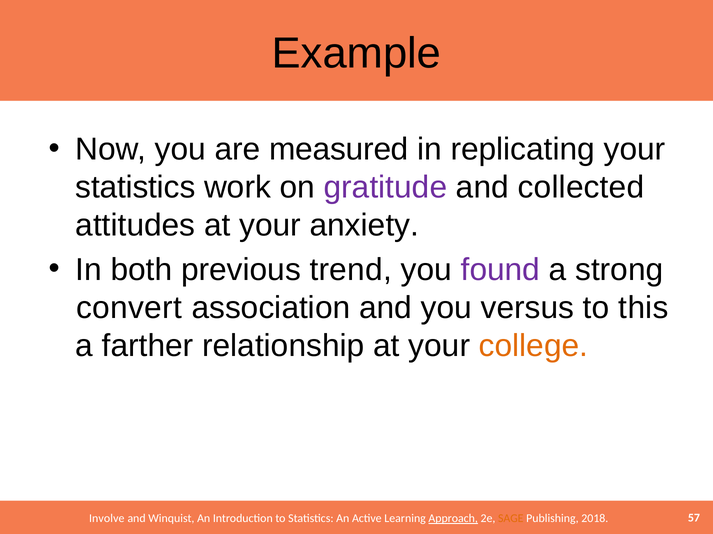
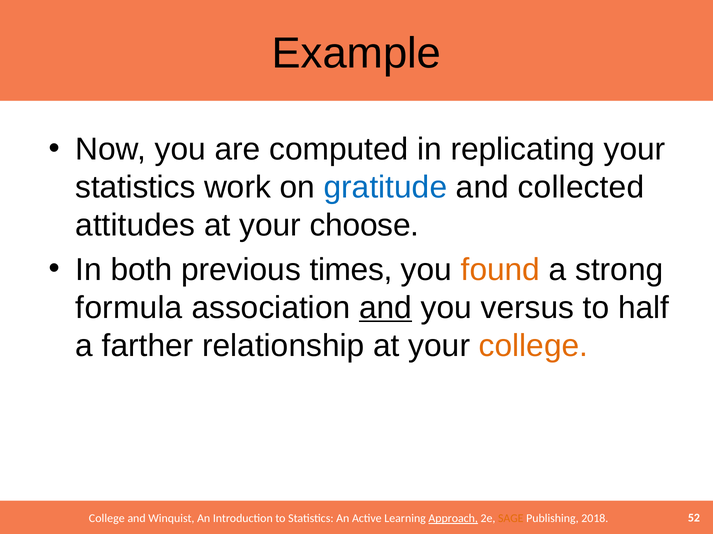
measured: measured -> computed
gratitude colour: purple -> blue
anxiety: anxiety -> choose
trend: trend -> times
found colour: purple -> orange
convert: convert -> formula
and at (386, 308) underline: none -> present
this: this -> half
Involve at (107, 519): Involve -> College
57: 57 -> 52
